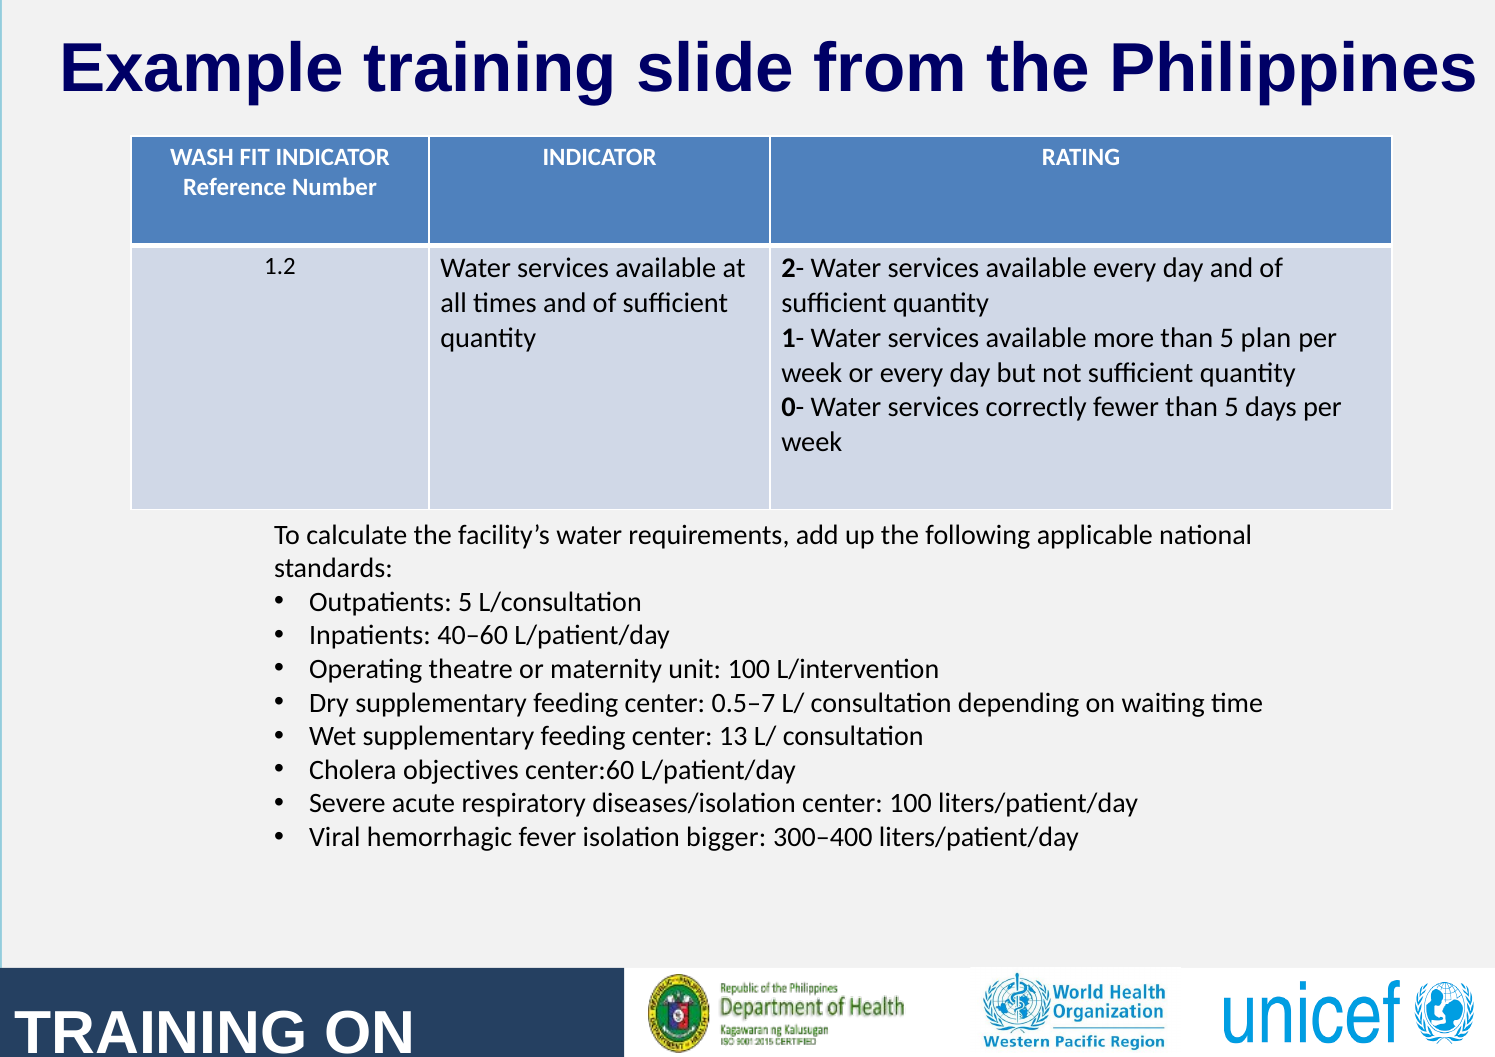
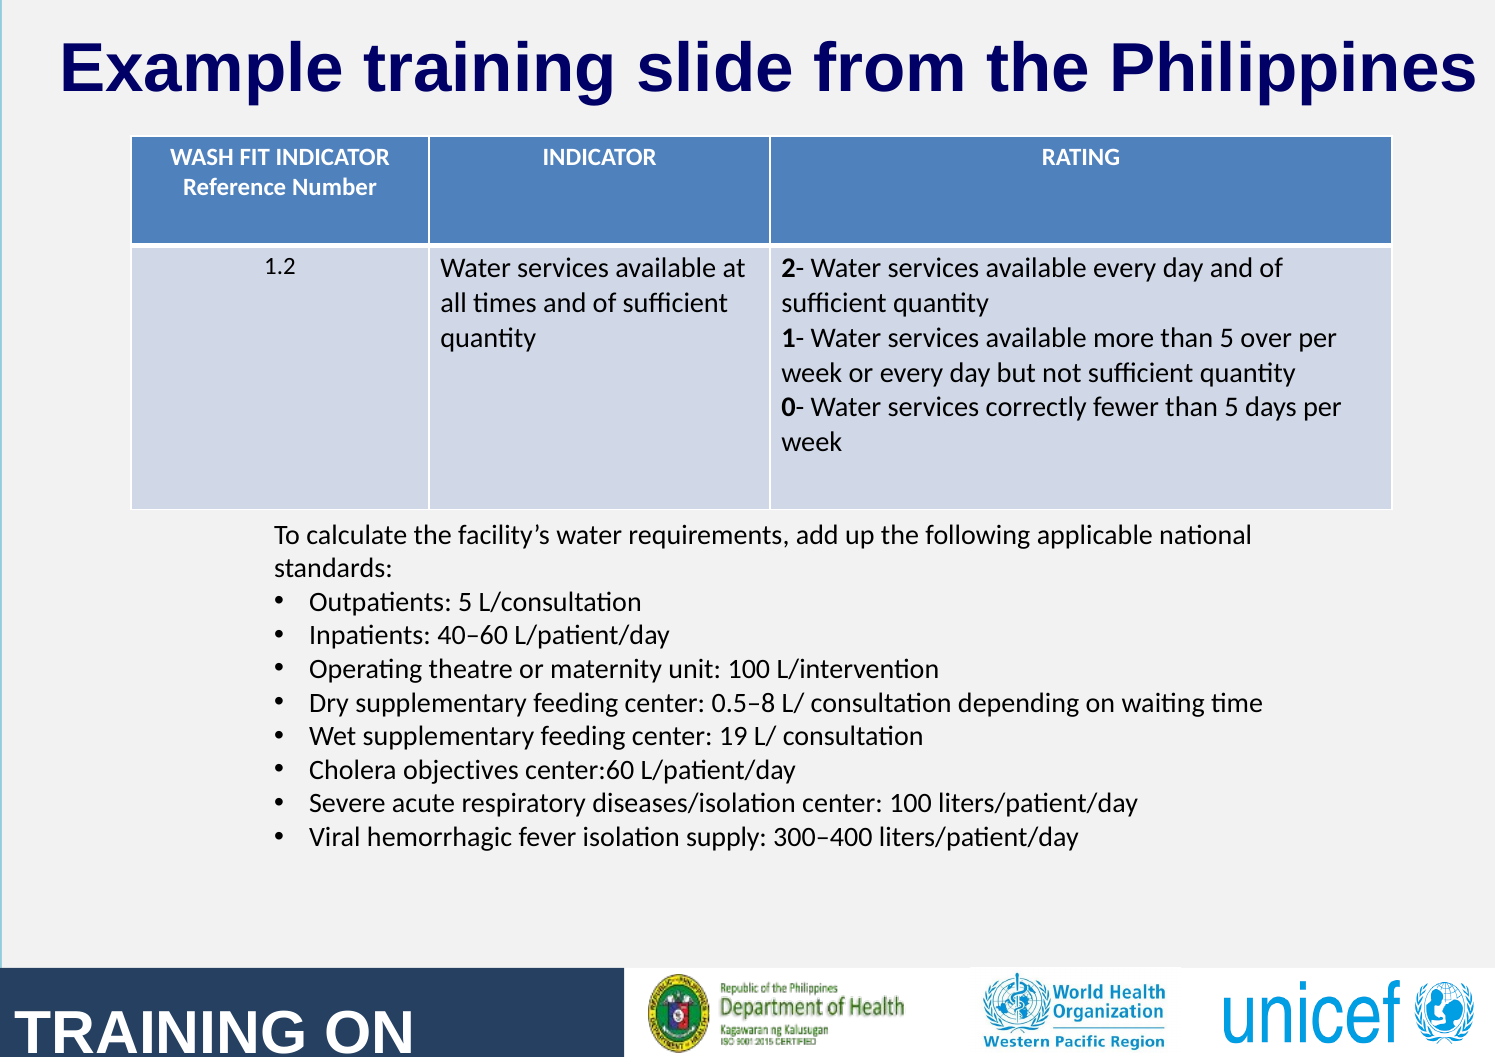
plan: plan -> over
0.5–7: 0.5–7 -> 0.5–8
13: 13 -> 19
bigger: bigger -> supply
